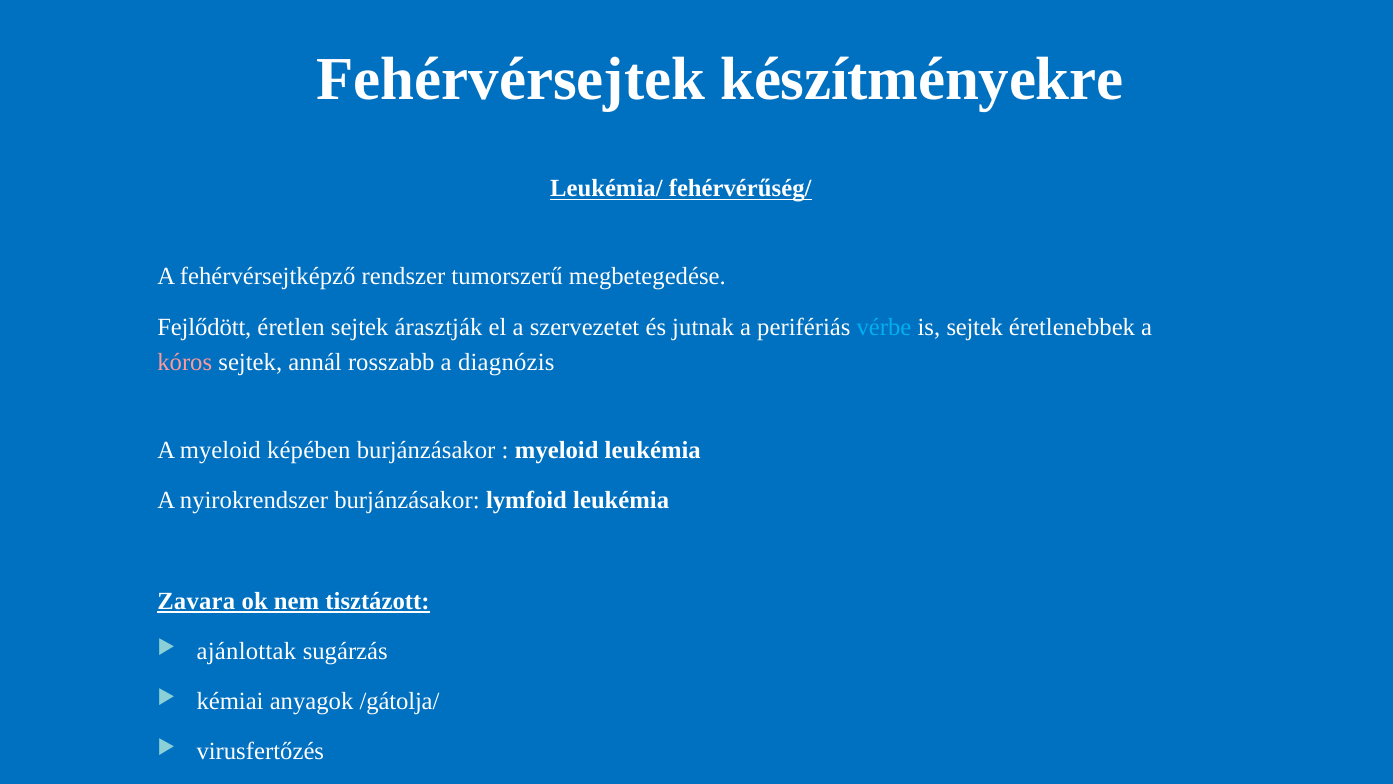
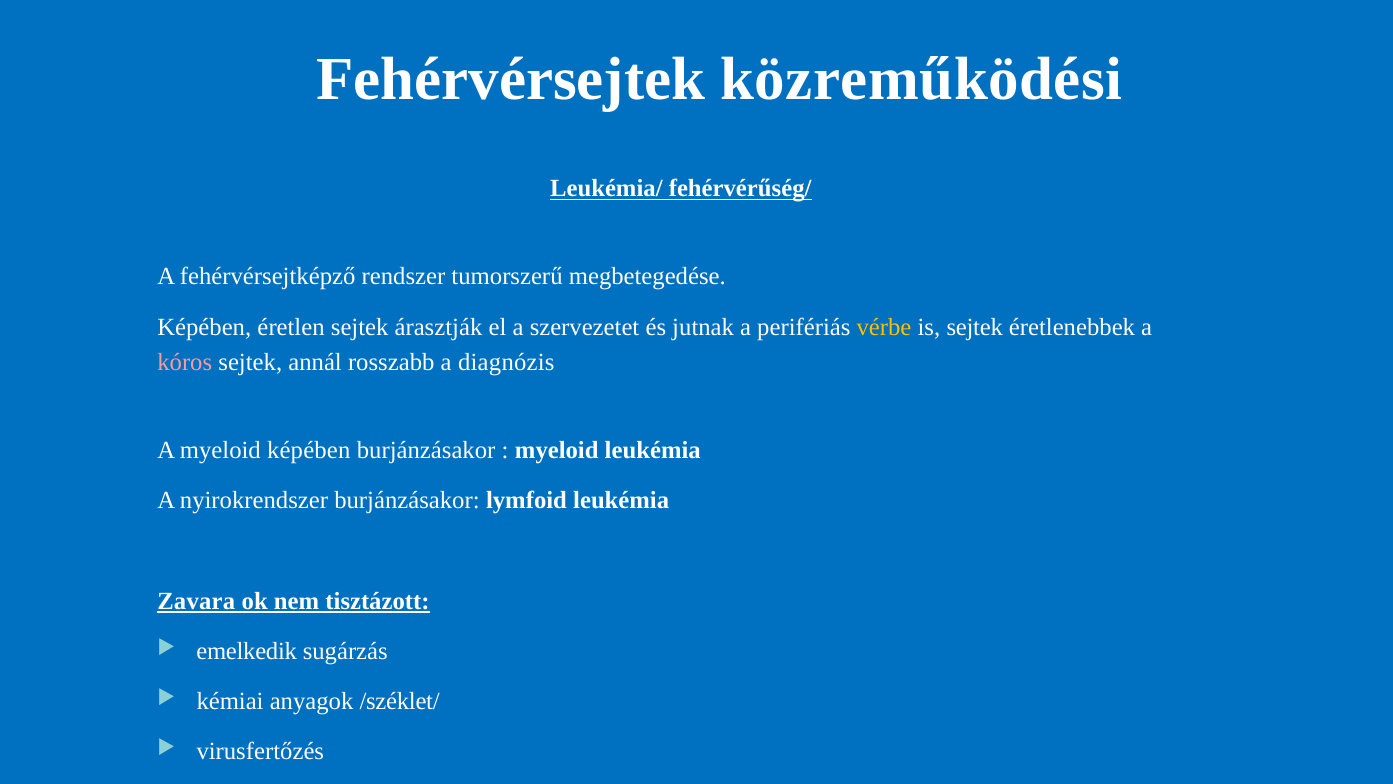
készítményekre: készítményekre -> közreműködési
Fejlődött at (204, 327): Fejlődött -> Képében
vérbe colour: light blue -> yellow
ajánlottak: ajánlottak -> emelkedik
/gátolja/: /gátolja/ -> /széklet/
